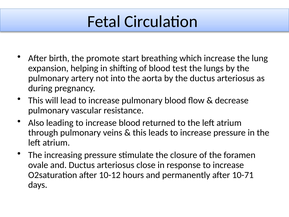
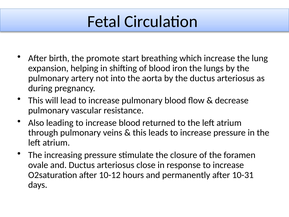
test: test -> iron
10-71: 10-71 -> 10-31
